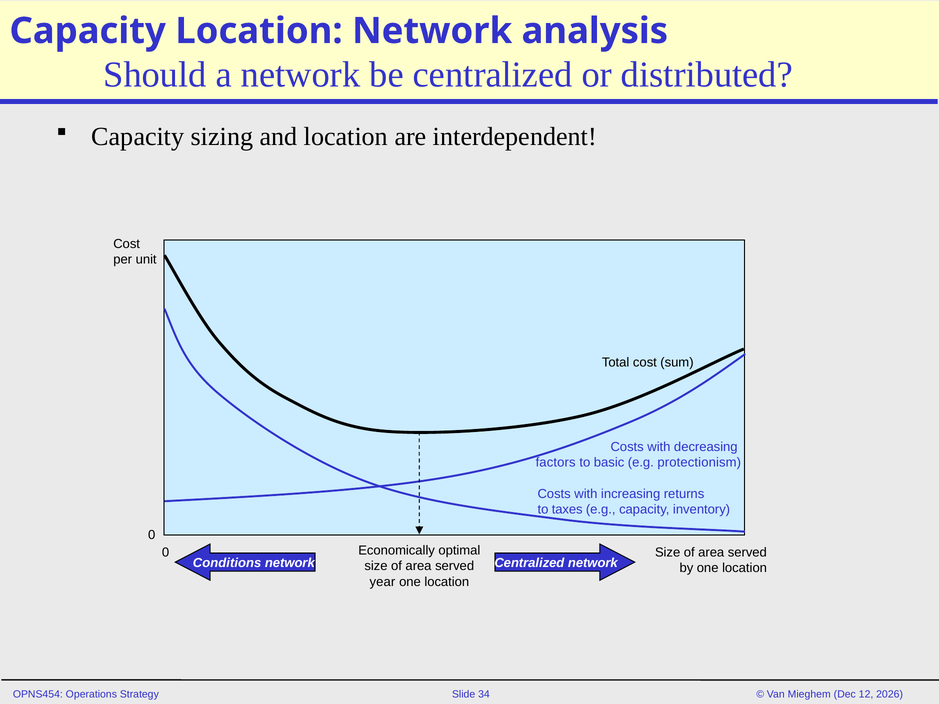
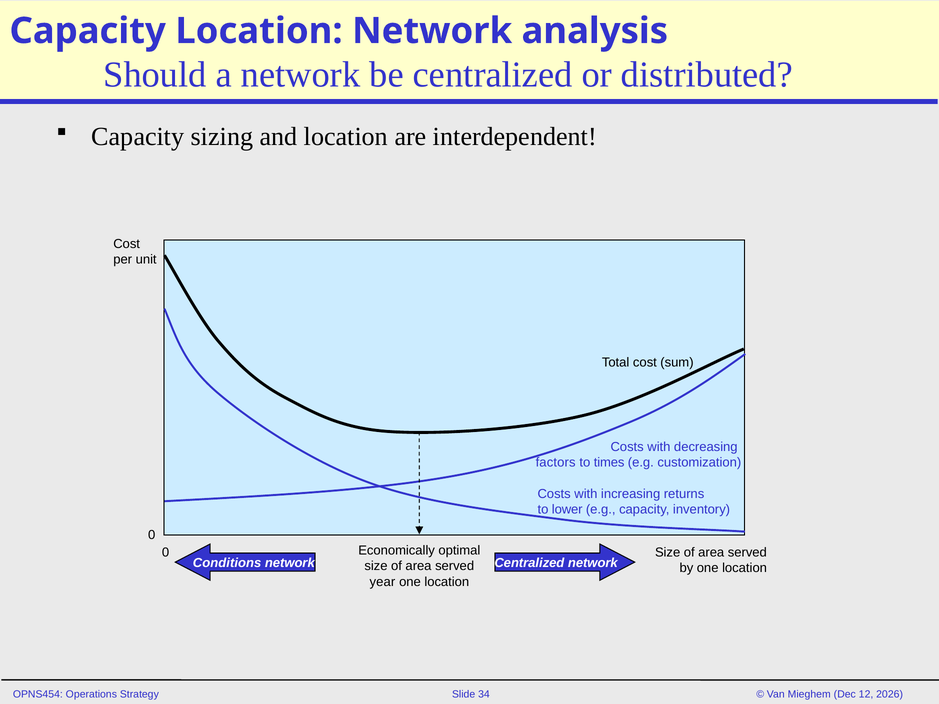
basic: basic -> times
protectionism: protectionism -> customization
taxes: taxes -> lower
